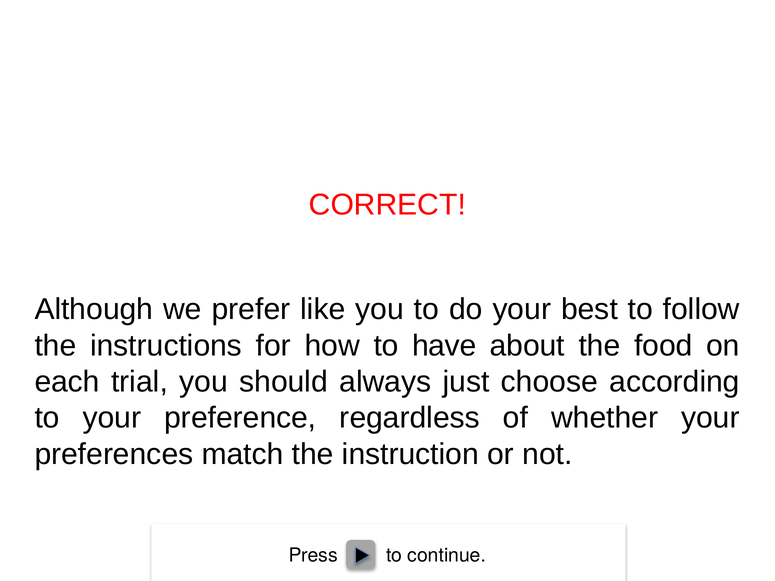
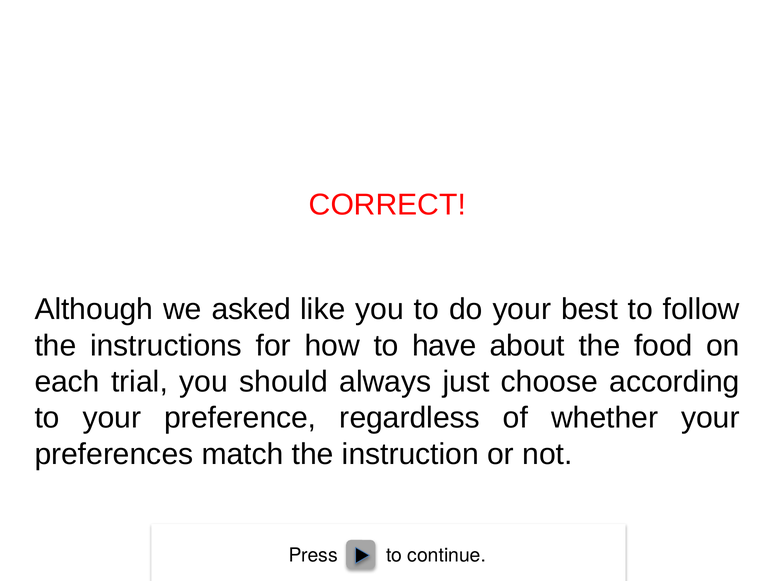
prefer: prefer -> asked
